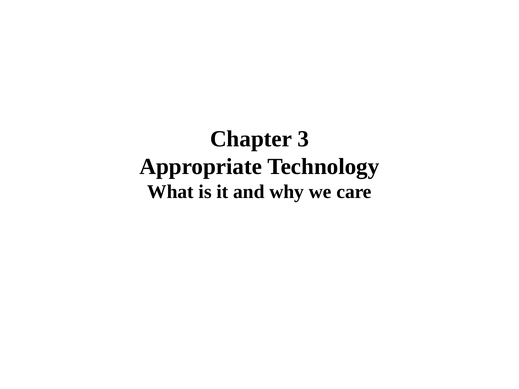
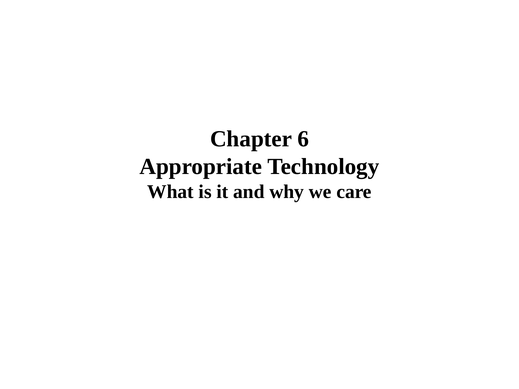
3: 3 -> 6
